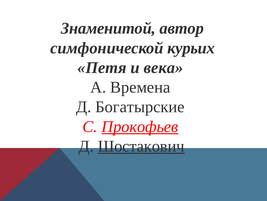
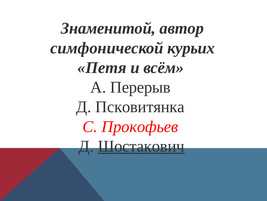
века: века -> всём
Времена: Времена -> Перерыв
Богатырские: Богатырские -> Псковитянка
Прокофьев underline: present -> none
